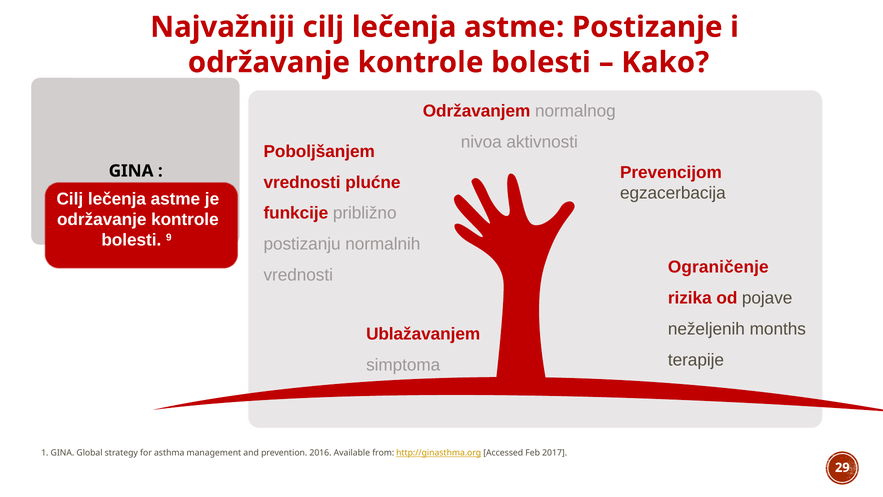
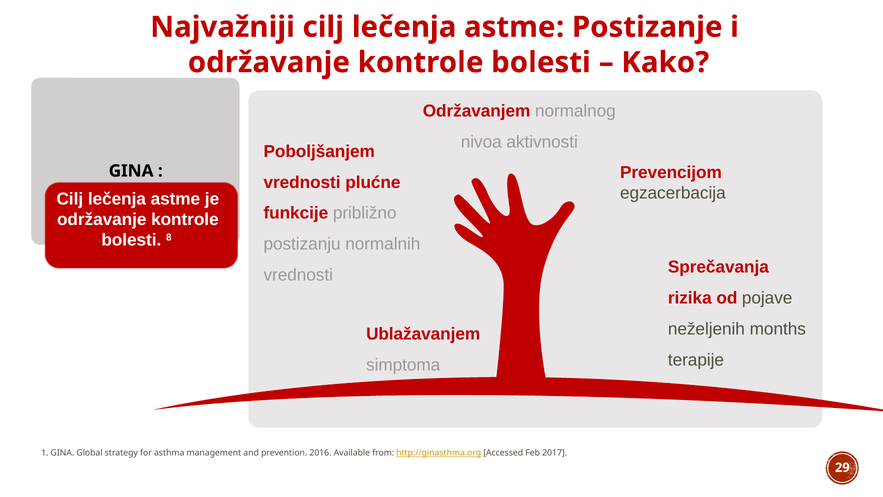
9: 9 -> 8
Ograničenje: Ograničenje -> Sprečavanja
